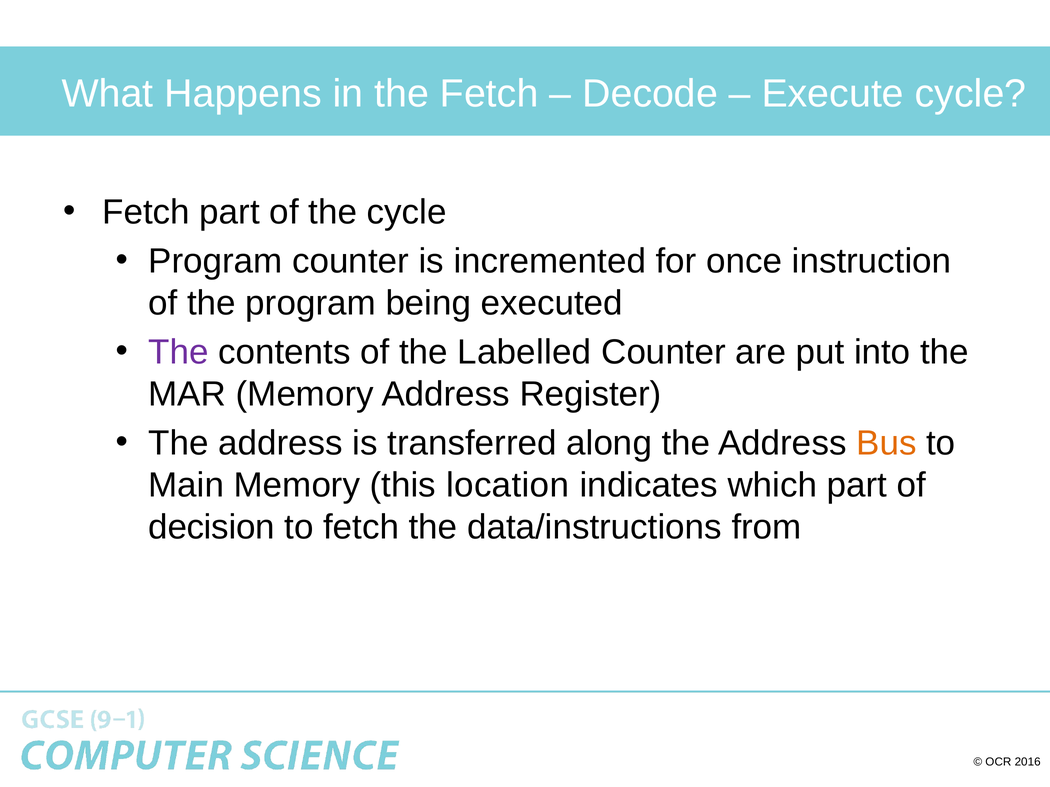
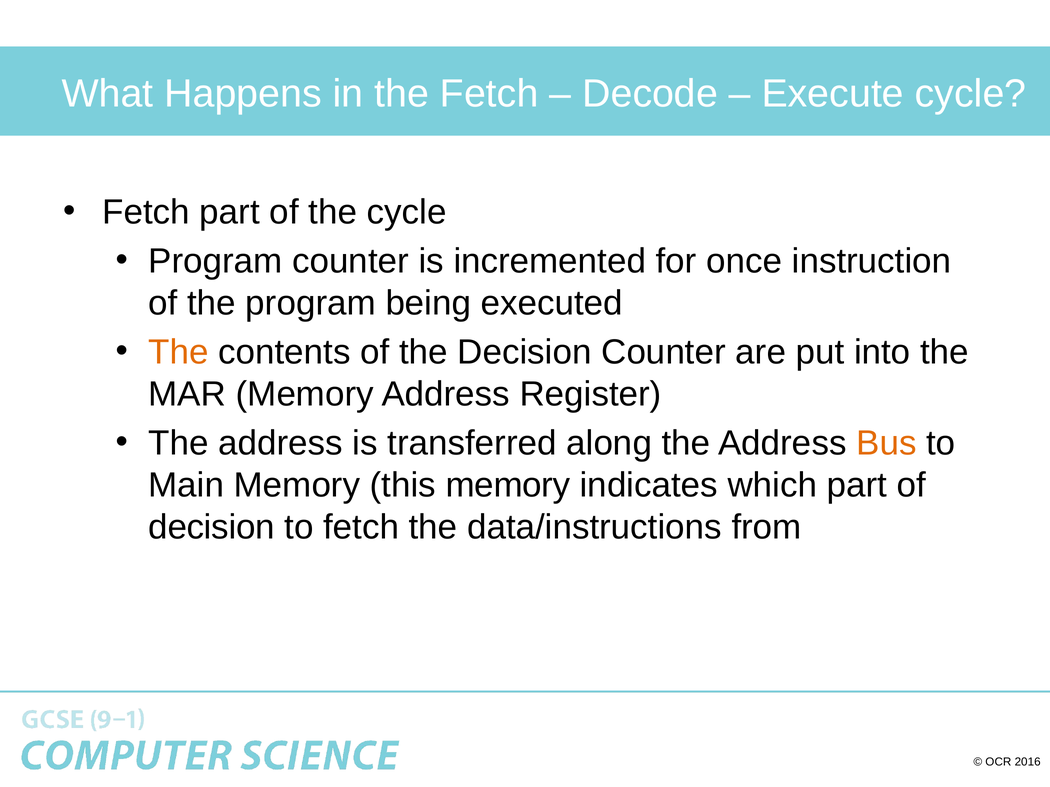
The at (178, 352) colour: purple -> orange
the Labelled: Labelled -> Decision
this location: location -> memory
